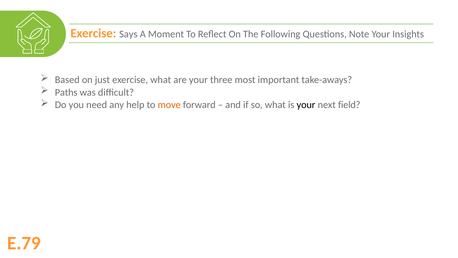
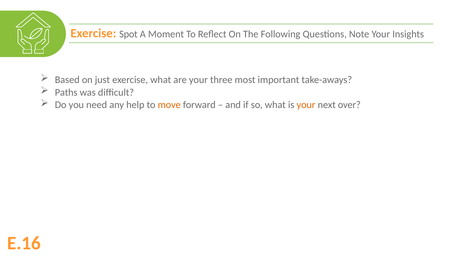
Says: Says -> Spot
your at (306, 105) colour: black -> orange
field: field -> over
E.79: E.79 -> E.16
